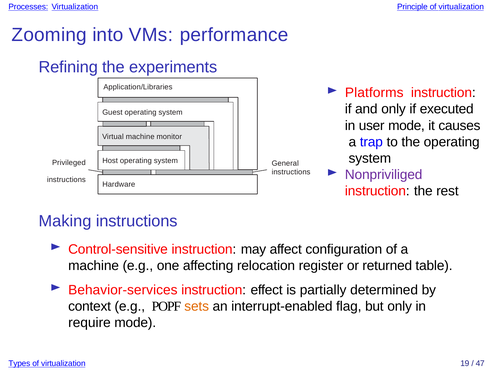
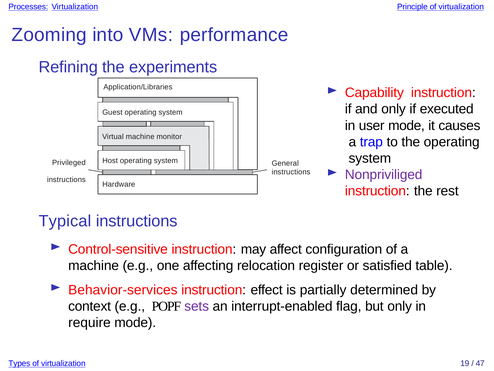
Platforms: Platforms -> Capability
Making: Making -> Typical
returned: returned -> satisfied
sets colour: orange -> purple
